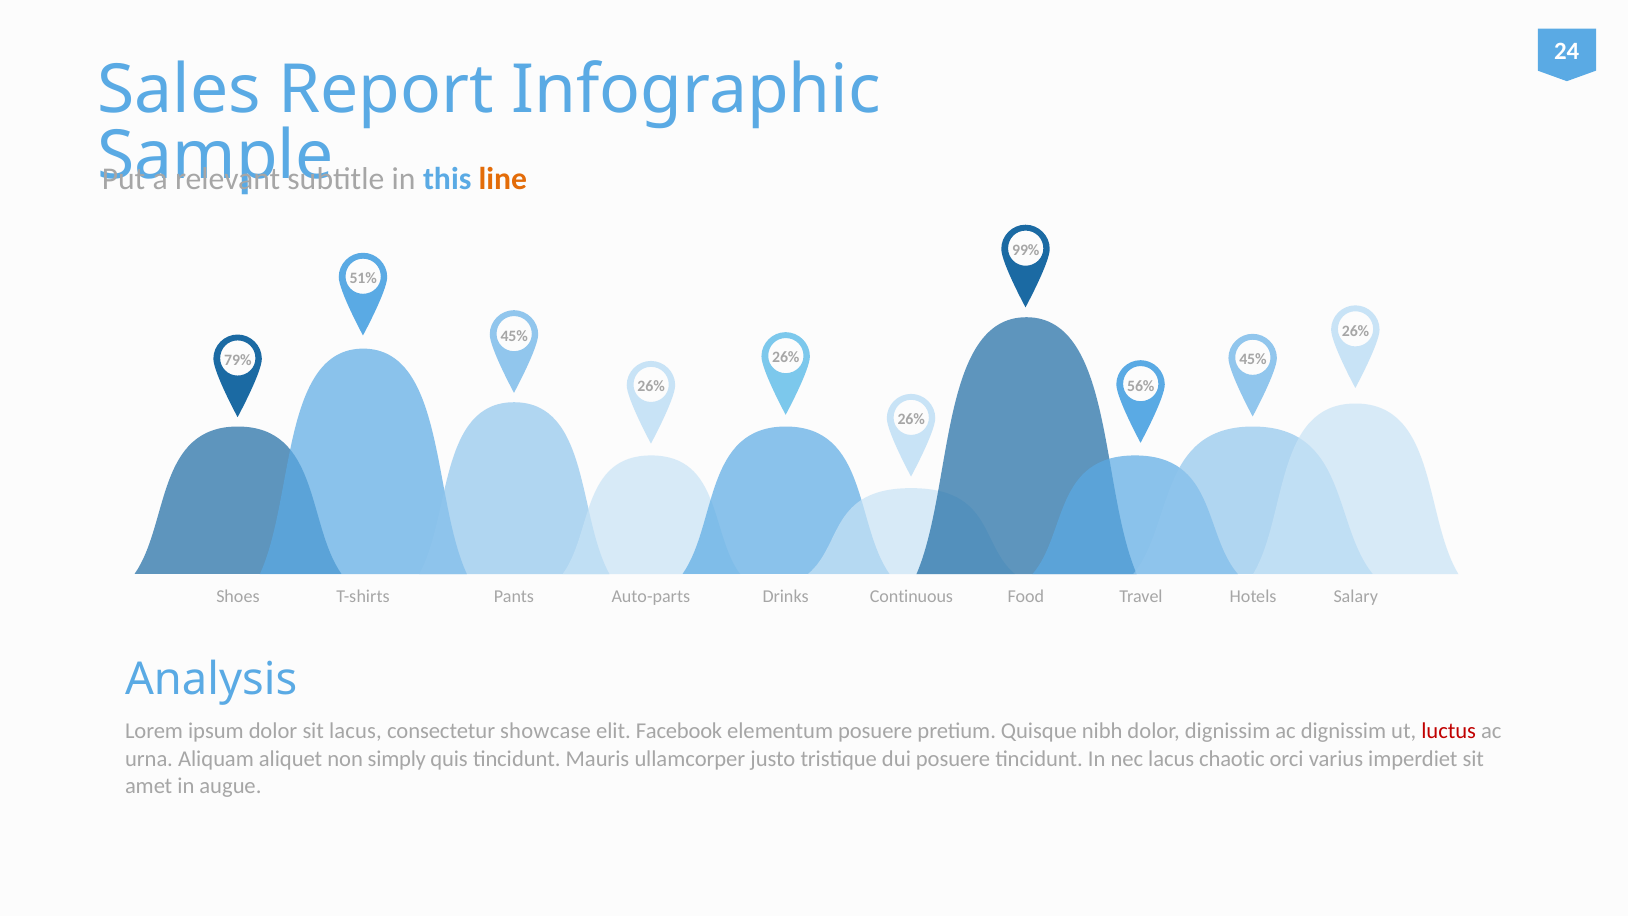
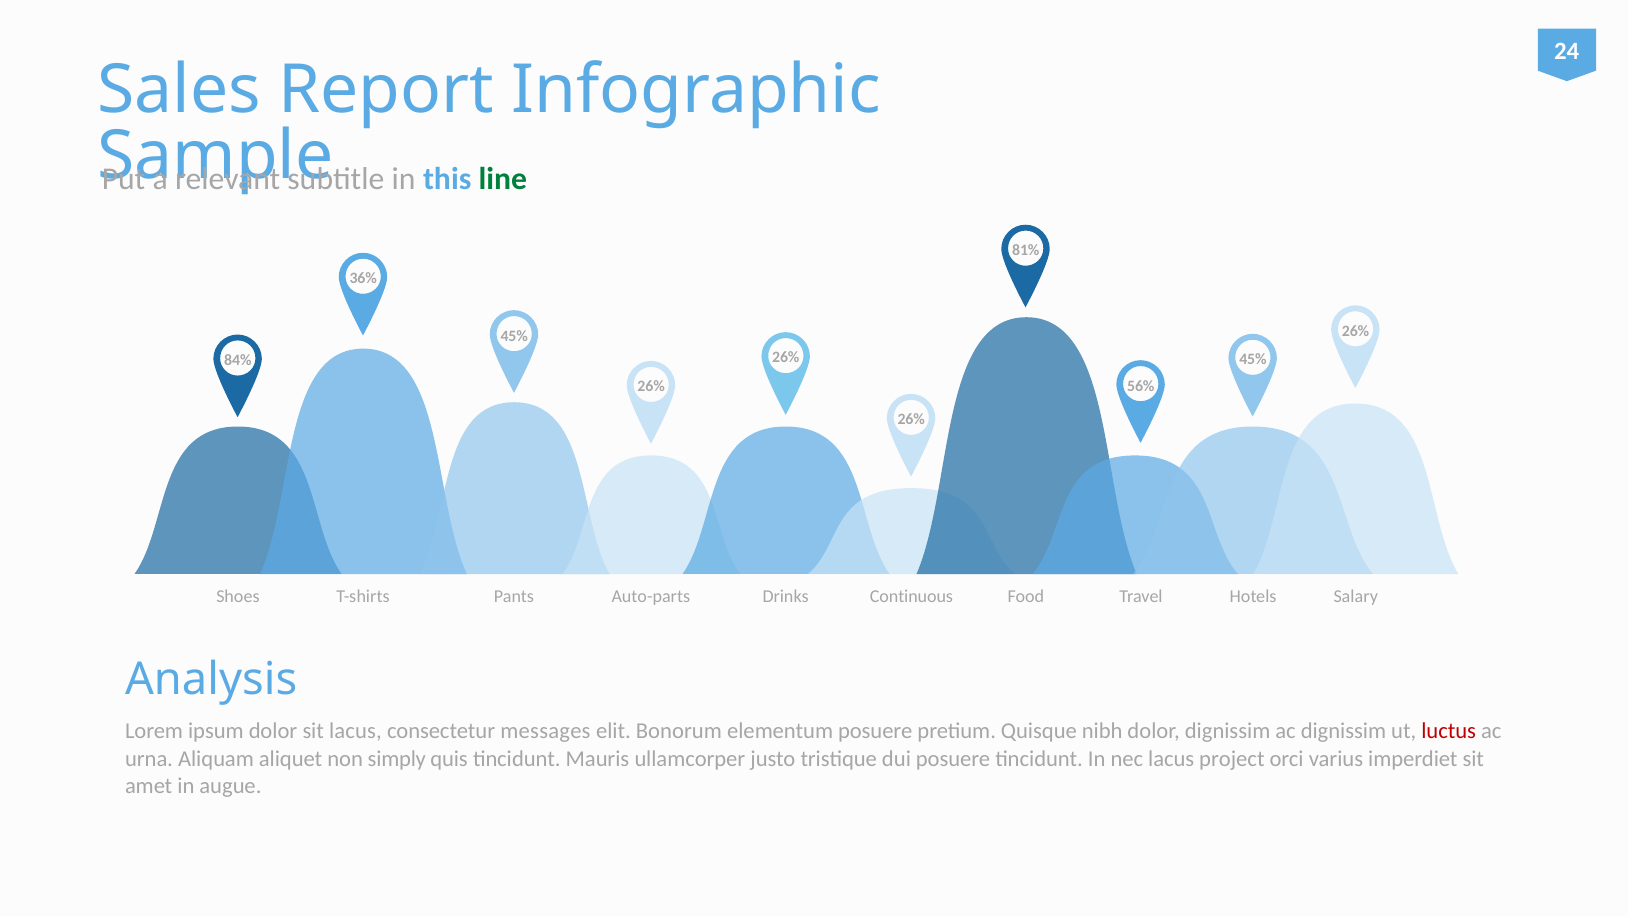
line colour: orange -> green
99%: 99% -> 81%
51%: 51% -> 36%
79%: 79% -> 84%
showcase: showcase -> messages
Facebook: Facebook -> Bonorum
chaotic: chaotic -> project
